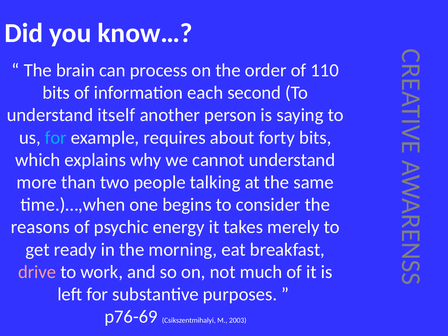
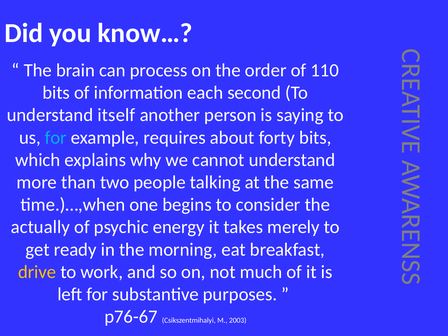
reasons: reasons -> actually
drive colour: pink -> yellow
p76-69: p76-69 -> p76-67
